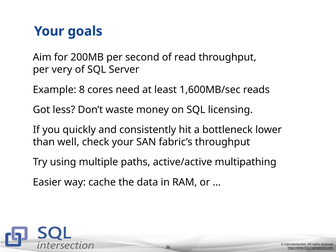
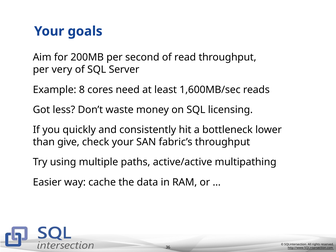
well: well -> give
